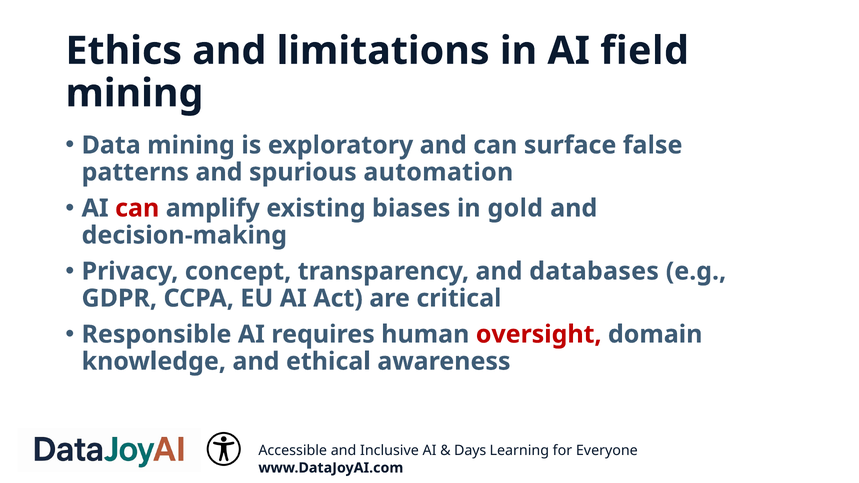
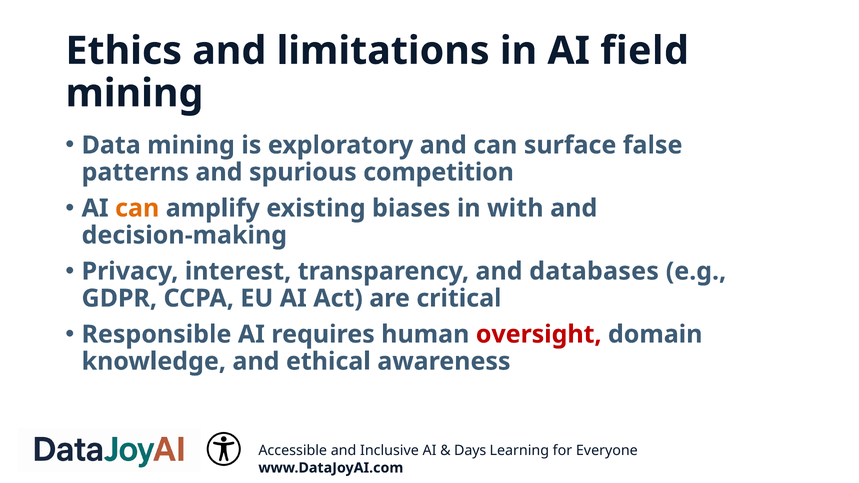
automation: automation -> competition
can at (137, 208) colour: red -> orange
gold: gold -> with
concept: concept -> interest
